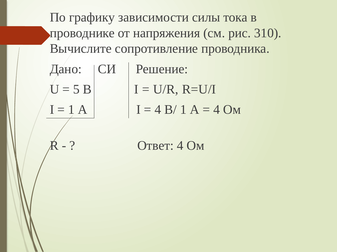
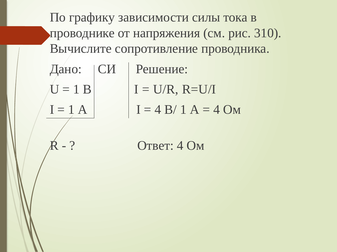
5 at (76, 90): 5 -> 1
